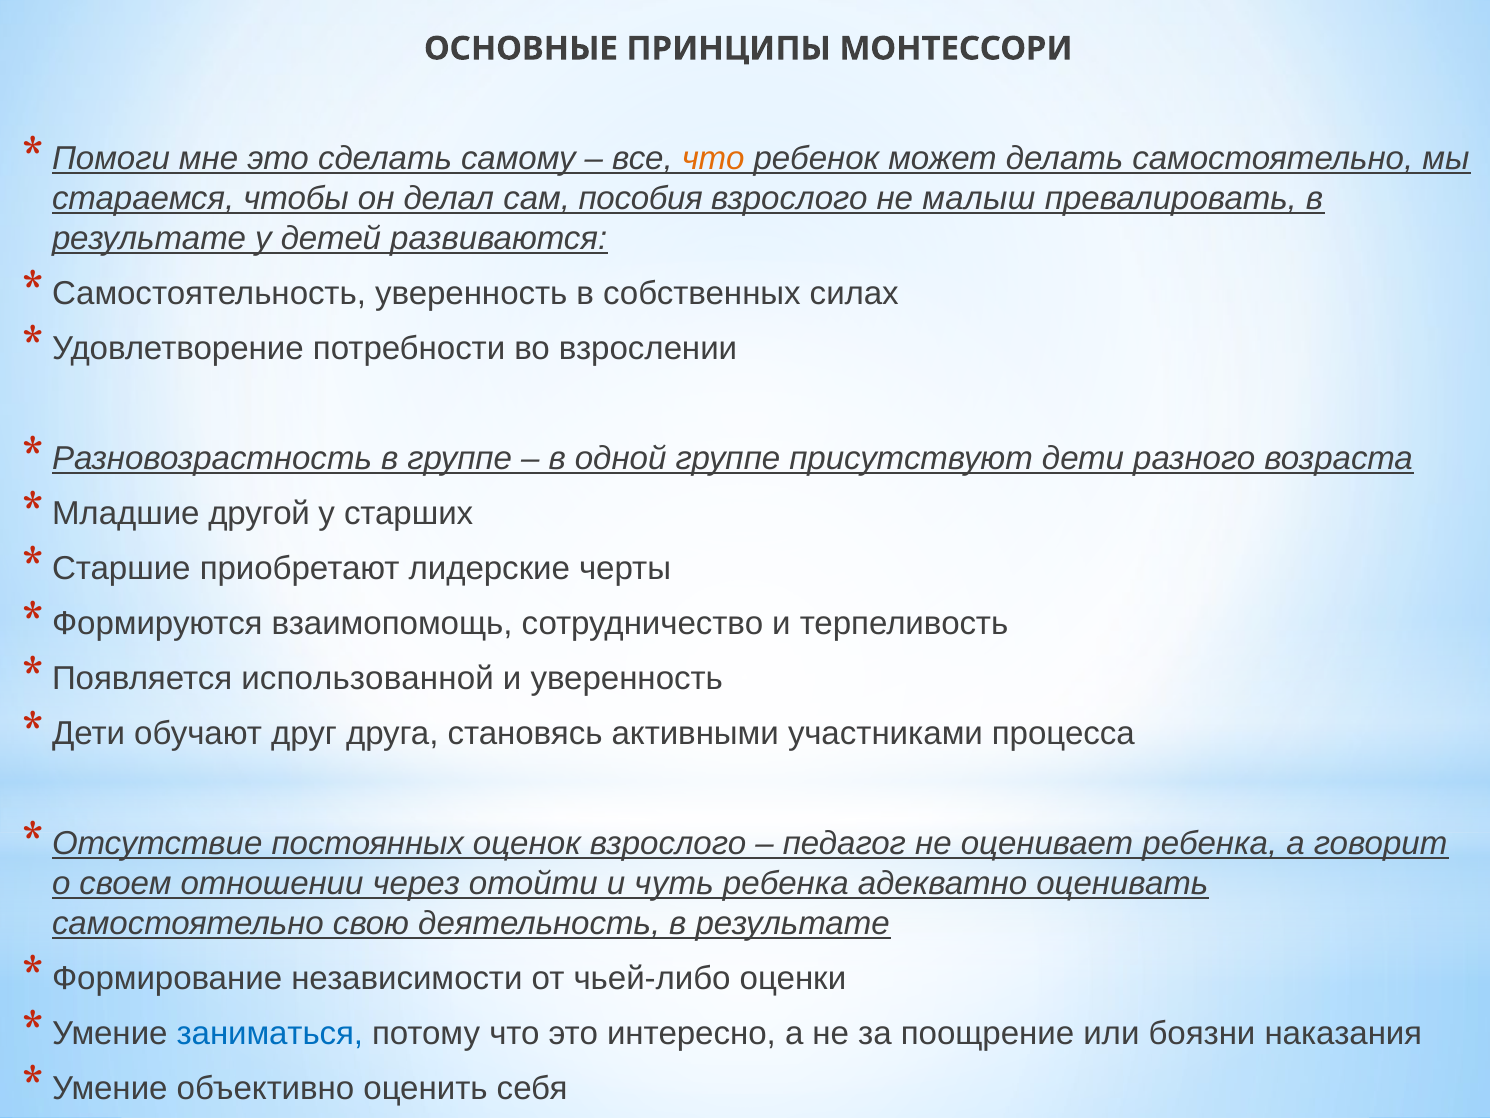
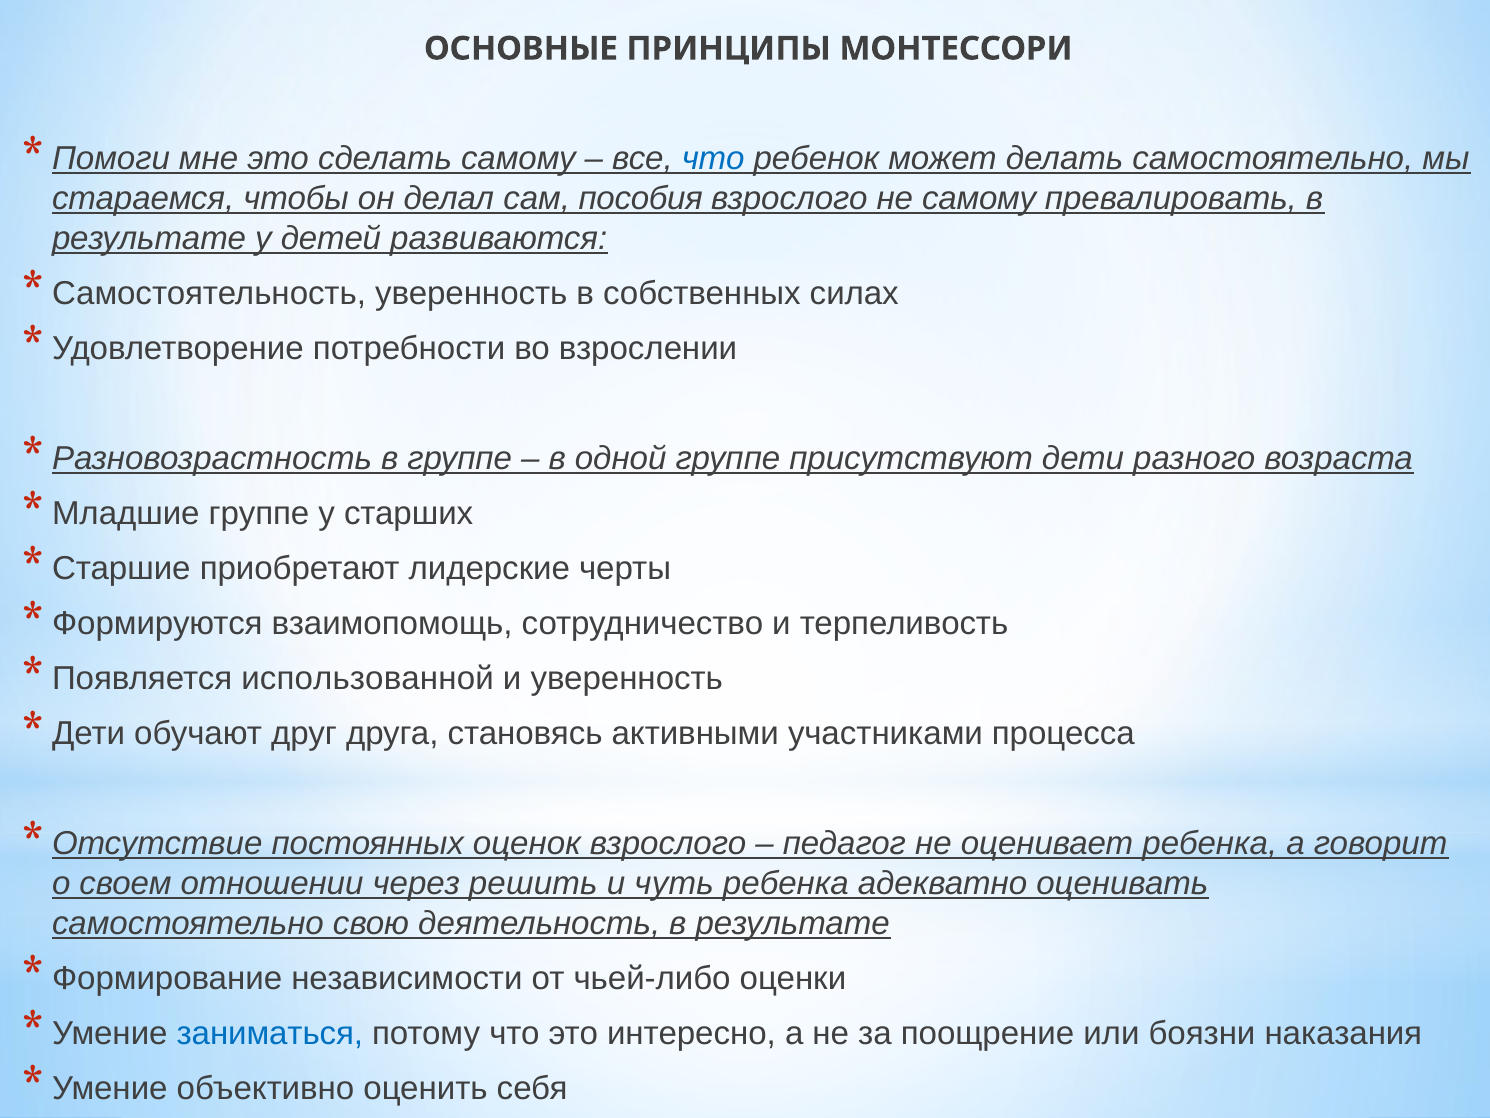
что at (713, 159) colour: orange -> blue
не малыш: малыш -> самому
другой at (259, 513): другой -> группе
отойти: отойти -> решить
